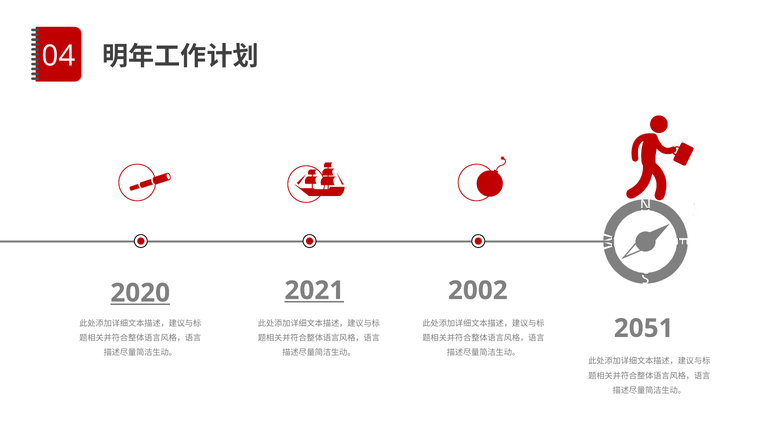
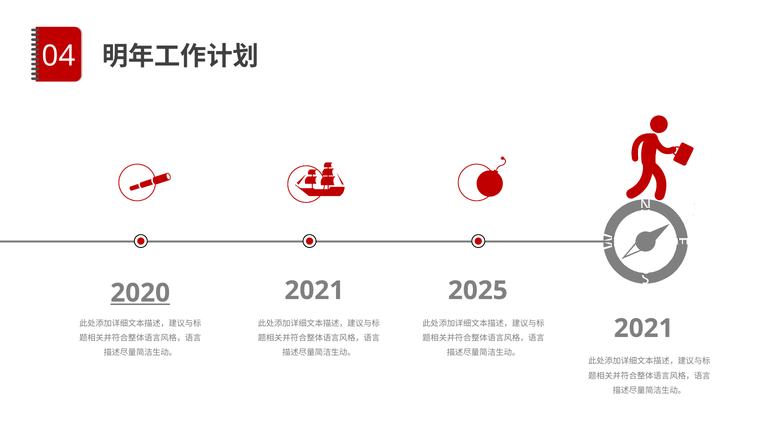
2021 at (314, 291) underline: present -> none
2002: 2002 -> 2025
2051 at (644, 329): 2051 -> 2021
